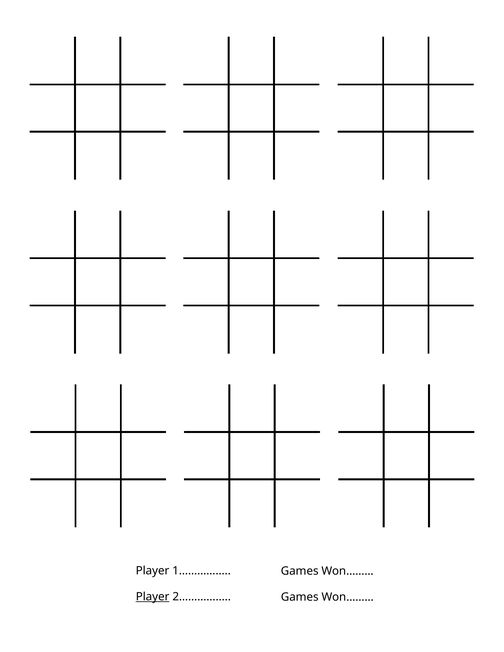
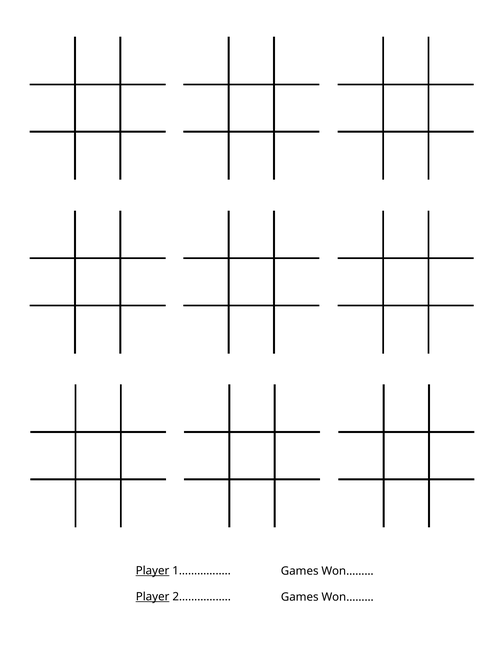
Player at (152, 571) underline: none -> present
